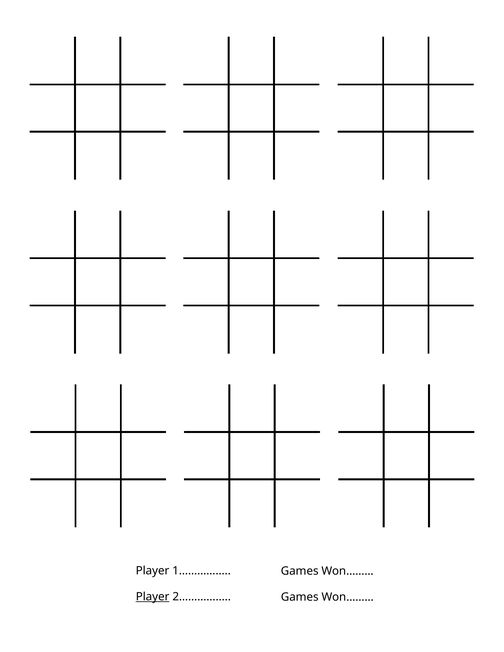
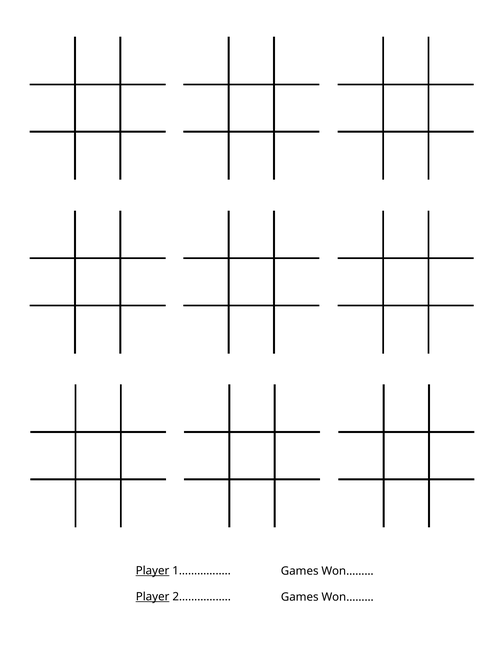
Player at (152, 571) underline: none -> present
